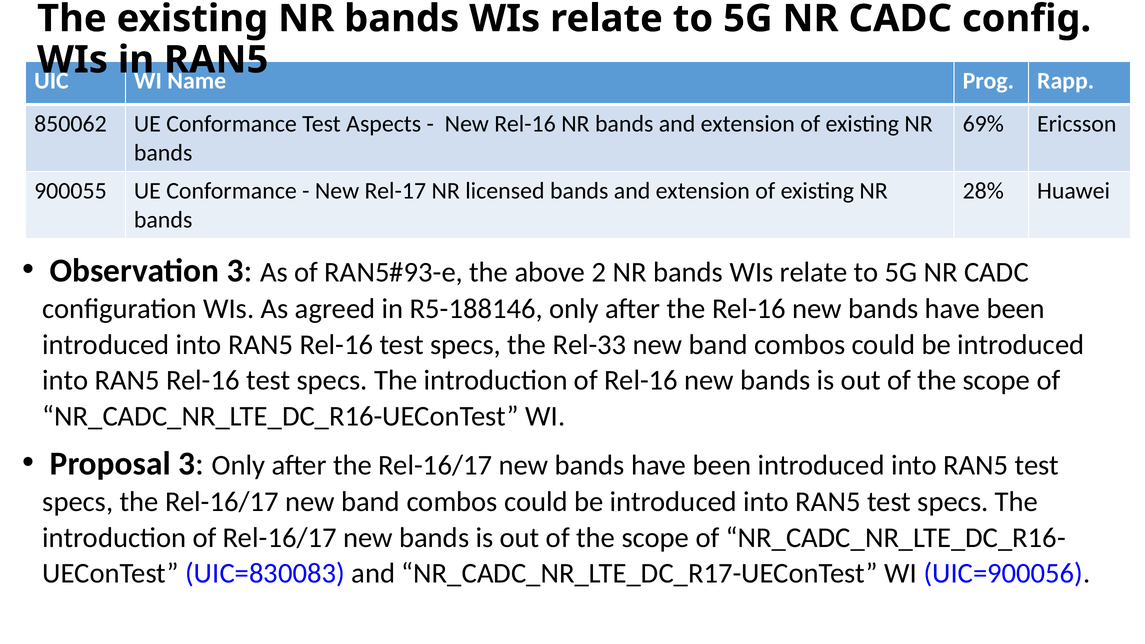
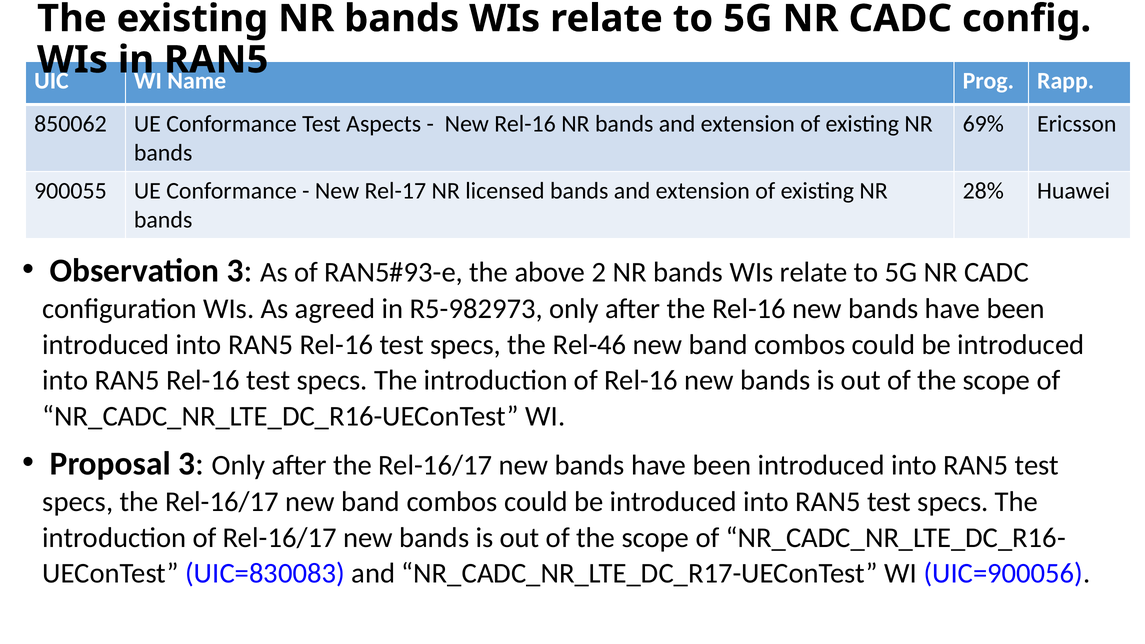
R5-188146: R5-188146 -> R5-982973
Rel-33: Rel-33 -> Rel-46
